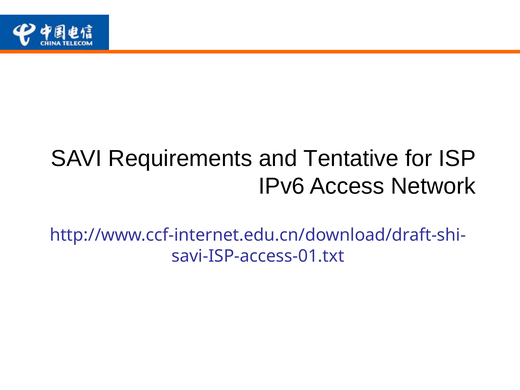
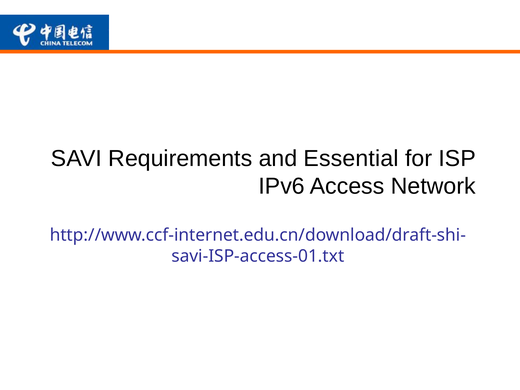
Tentative: Tentative -> Essential
